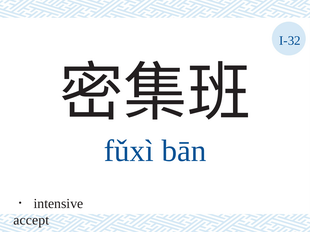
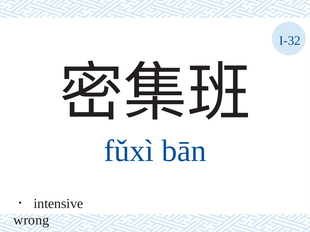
accept: accept -> wrong
